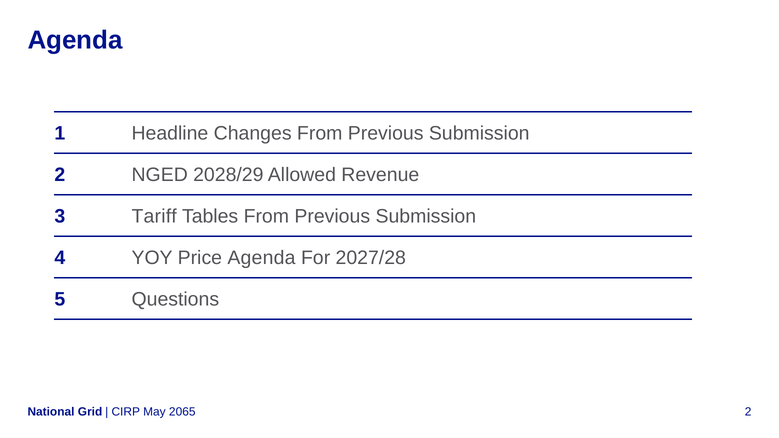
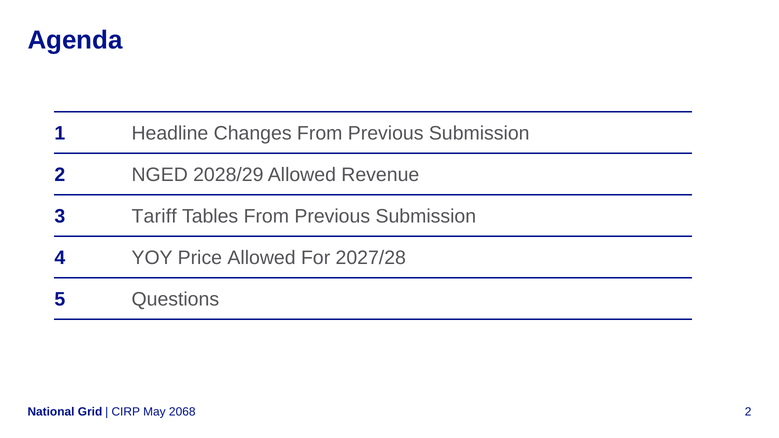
Price Agenda: Agenda -> Allowed
2065: 2065 -> 2068
